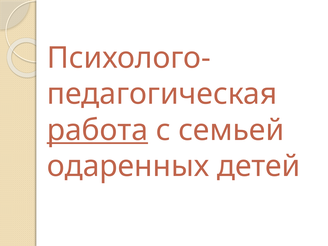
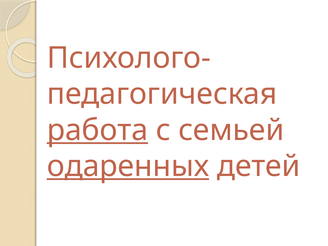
одаренных underline: none -> present
